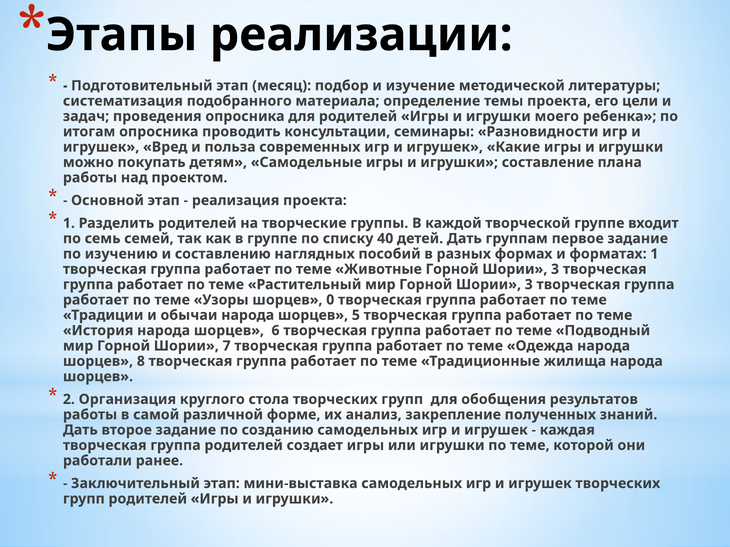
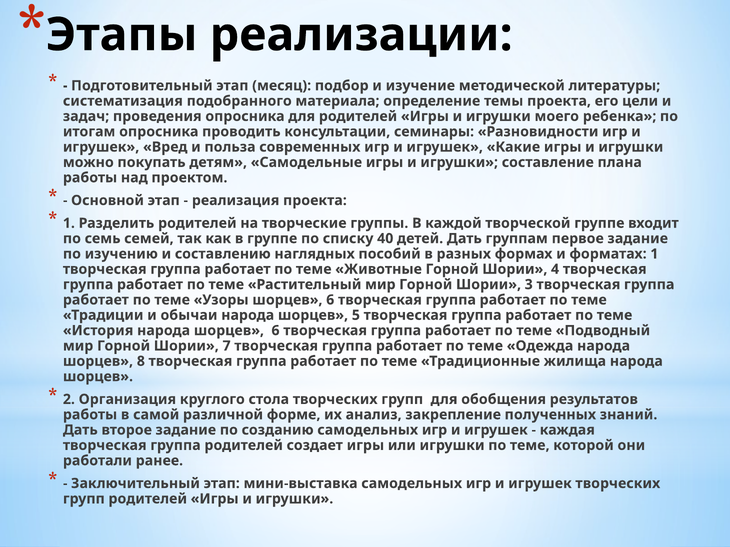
Животные Горной Шории 3: 3 -> 4
Узоры шорцев 0: 0 -> 6
